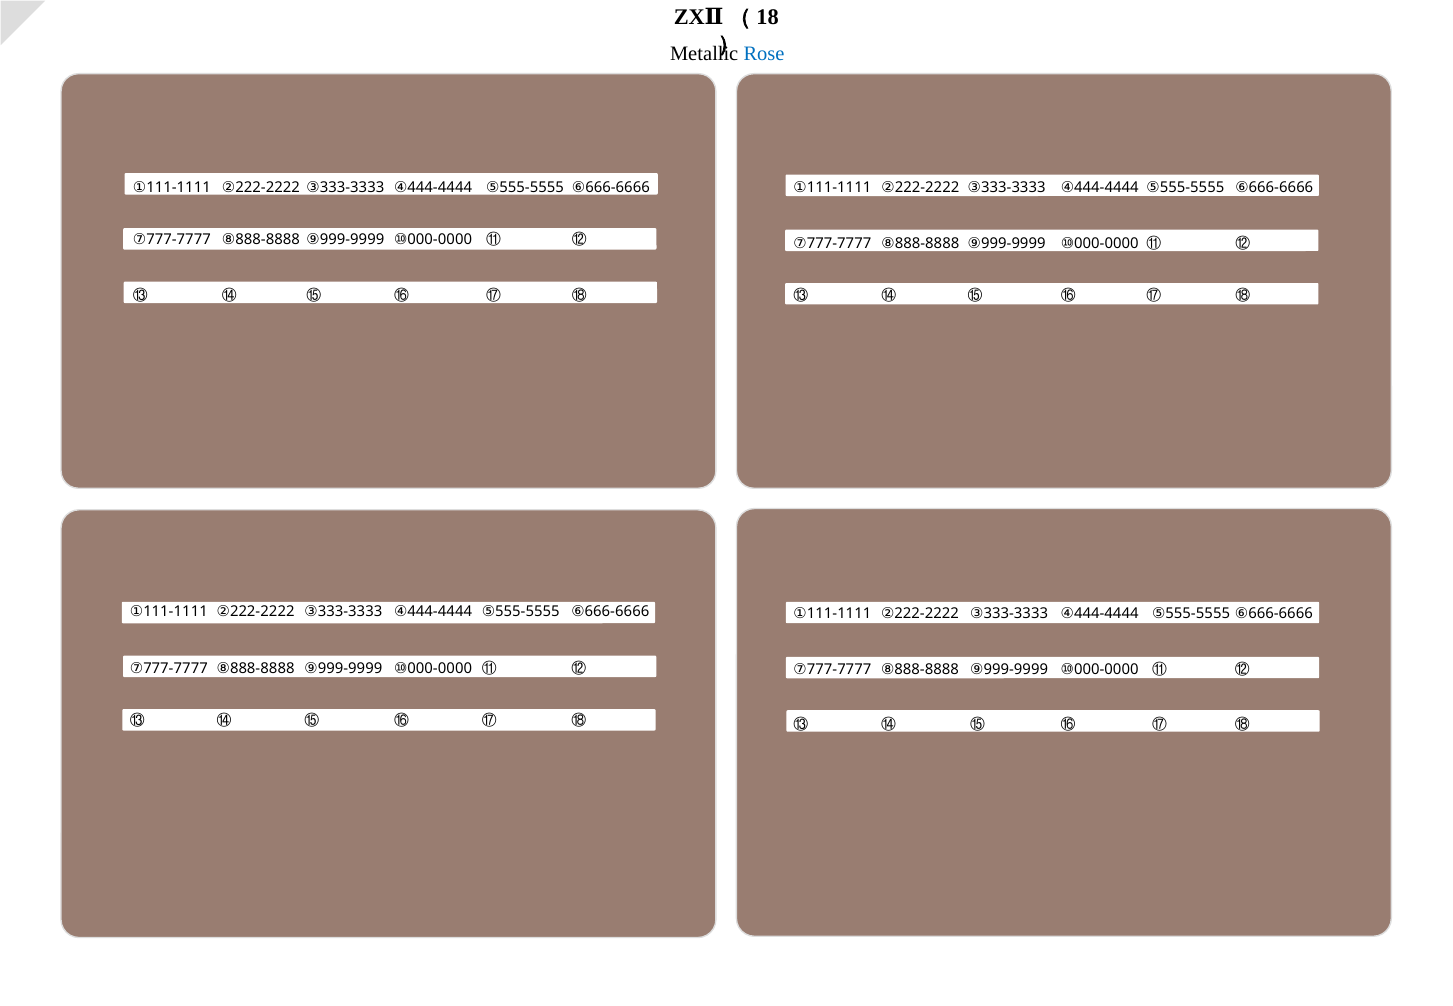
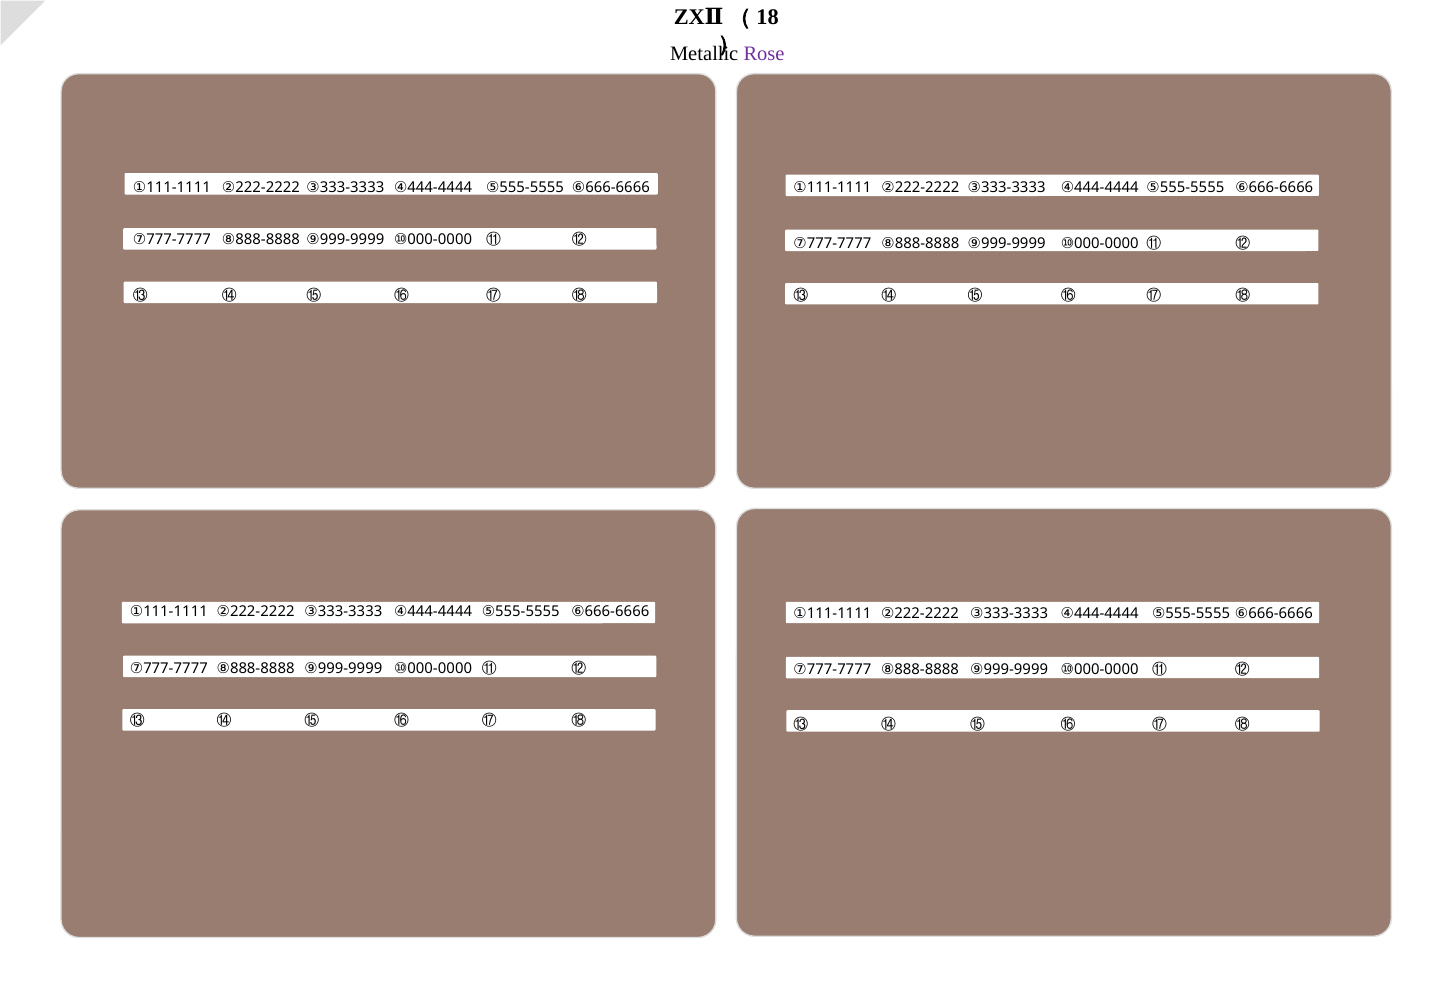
Rose colour: blue -> purple
